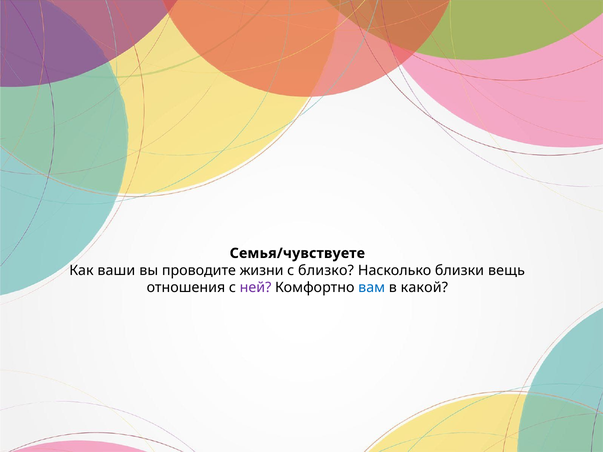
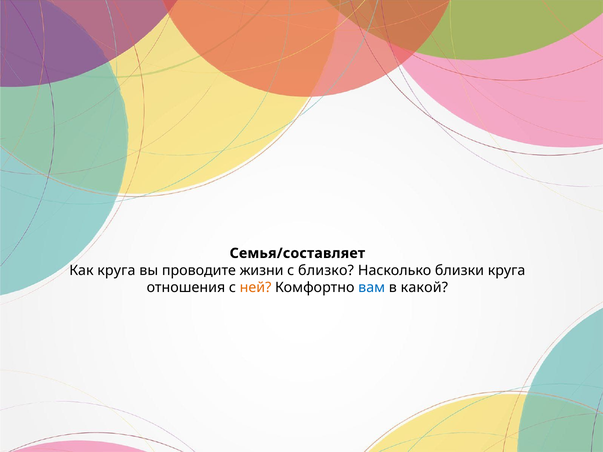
Семья/чувствуете: Семья/чувствуете -> Семья/составляет
Как ваши: ваши -> круга
близки вещь: вещь -> круга
ней colour: purple -> orange
